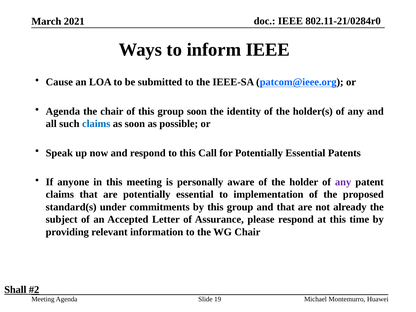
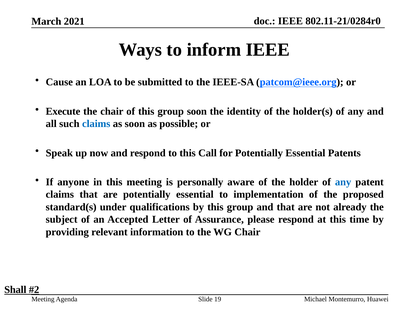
Agenda at (63, 111): Agenda -> Execute
any at (343, 182) colour: purple -> blue
commitments: commitments -> qualifications
